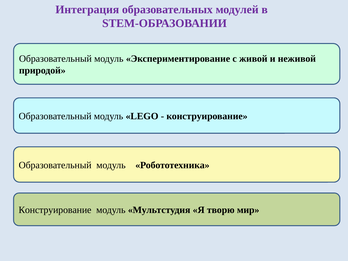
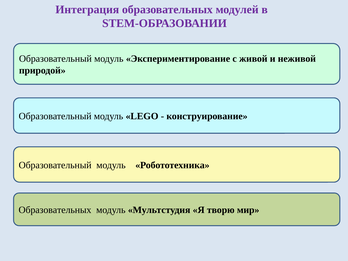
Конструирование at (55, 210): Конструирование -> Образовательных
